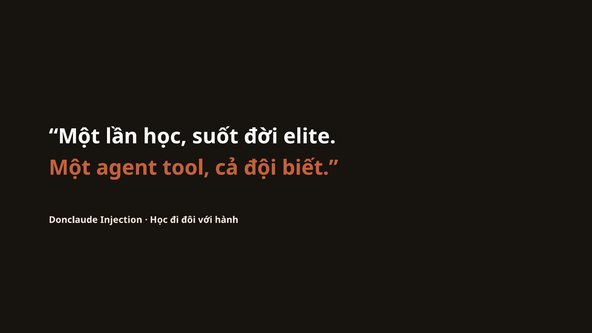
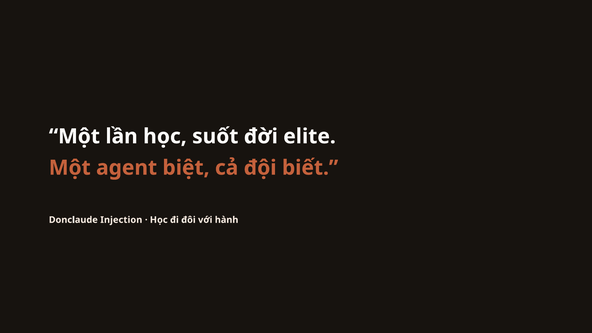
tool: tool -> biệt
